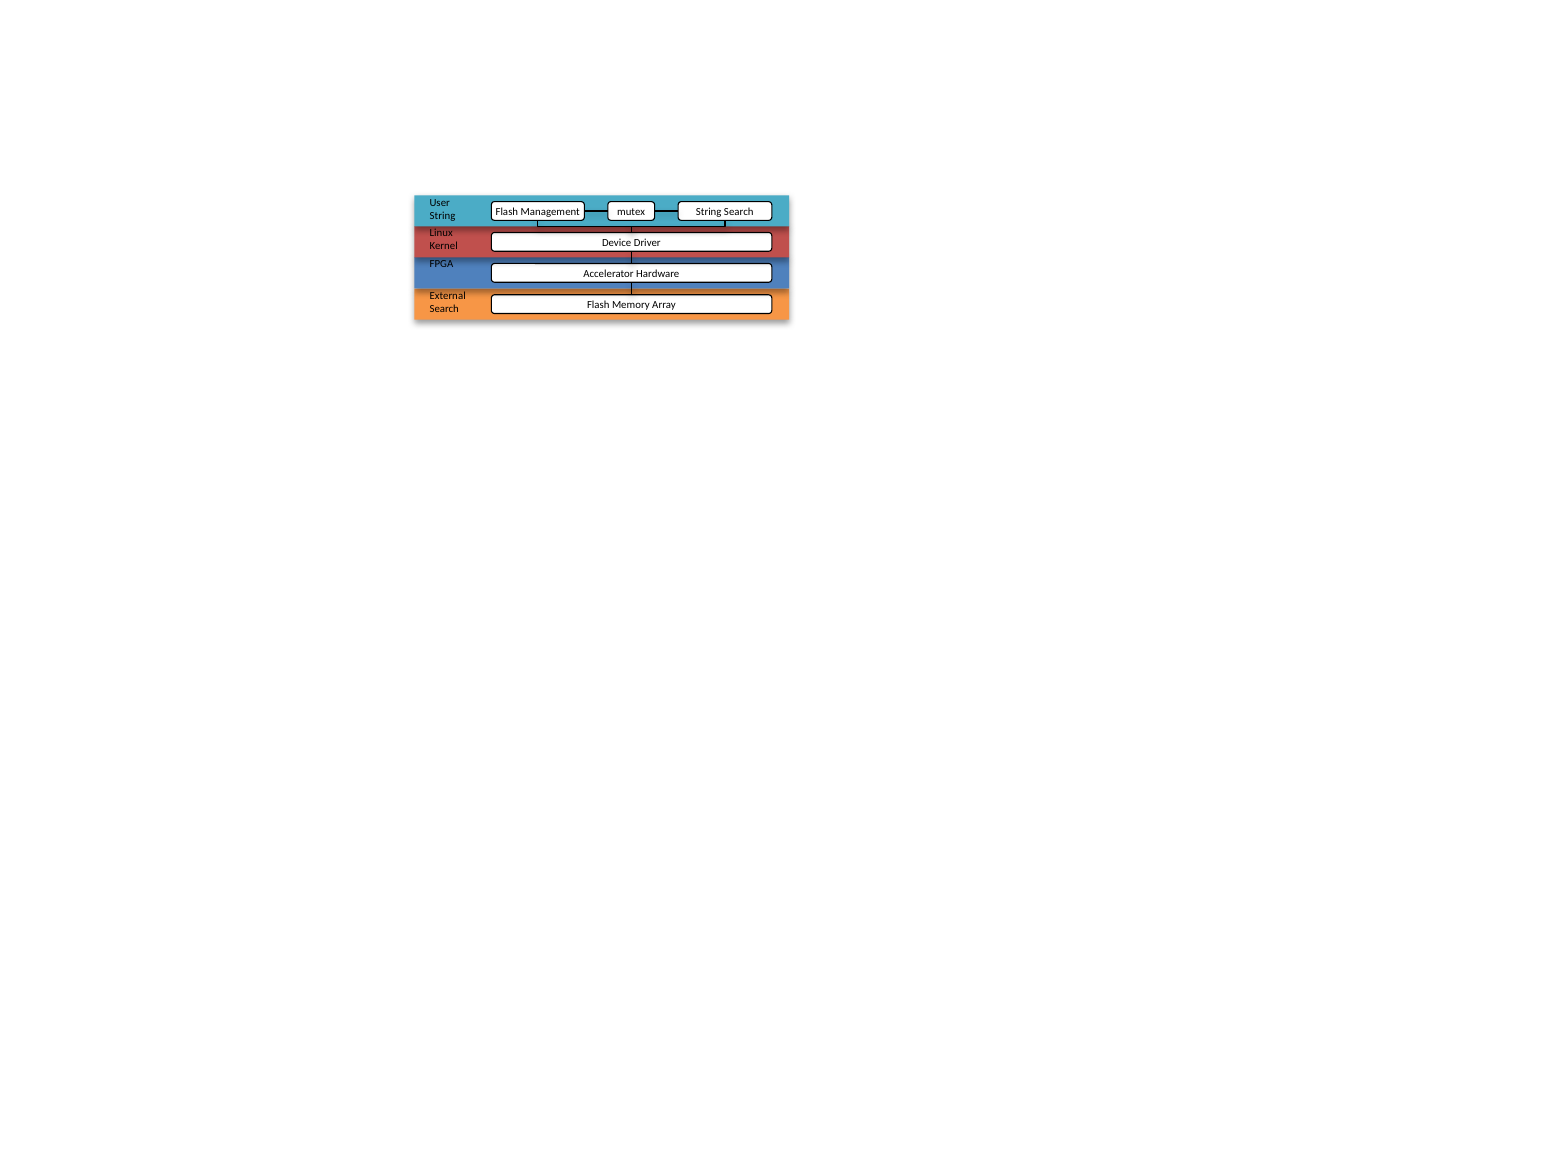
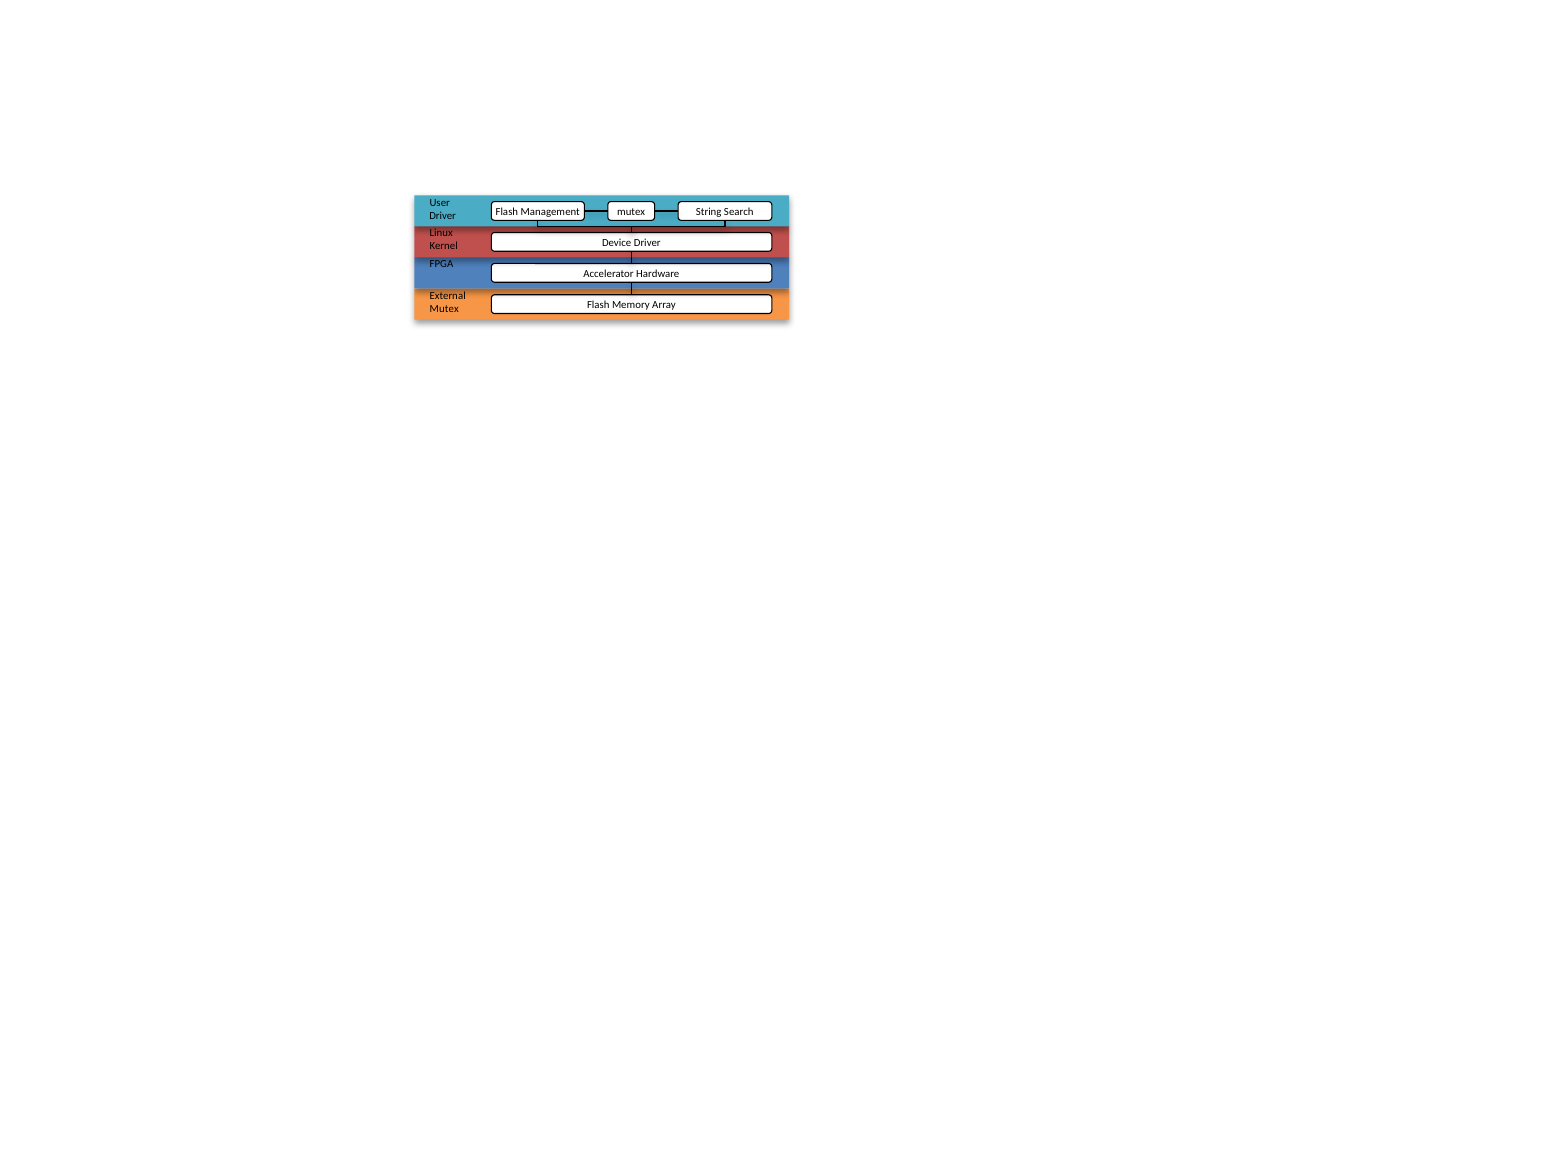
String at (443, 215): String -> Driver
Search at (444, 309): Search -> Mutex
